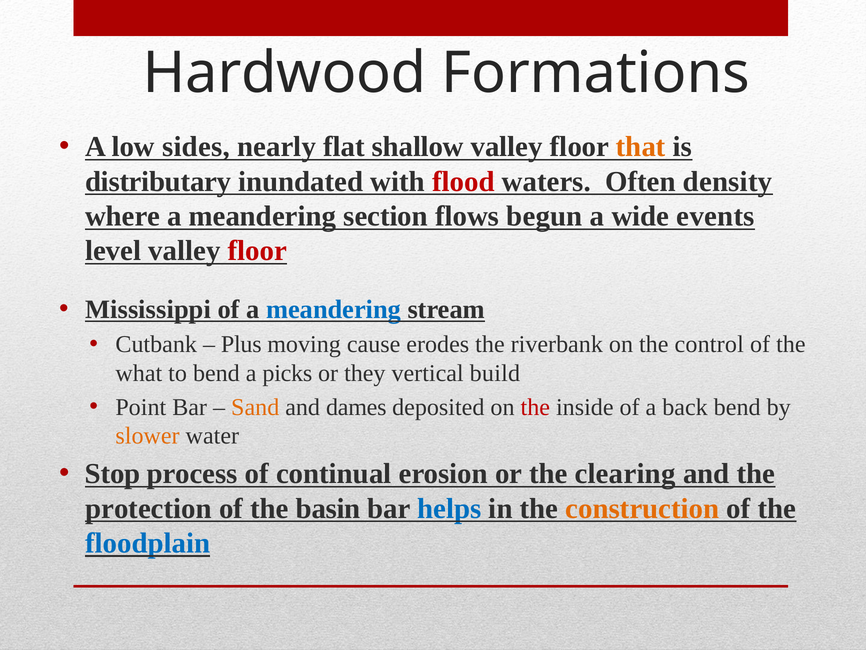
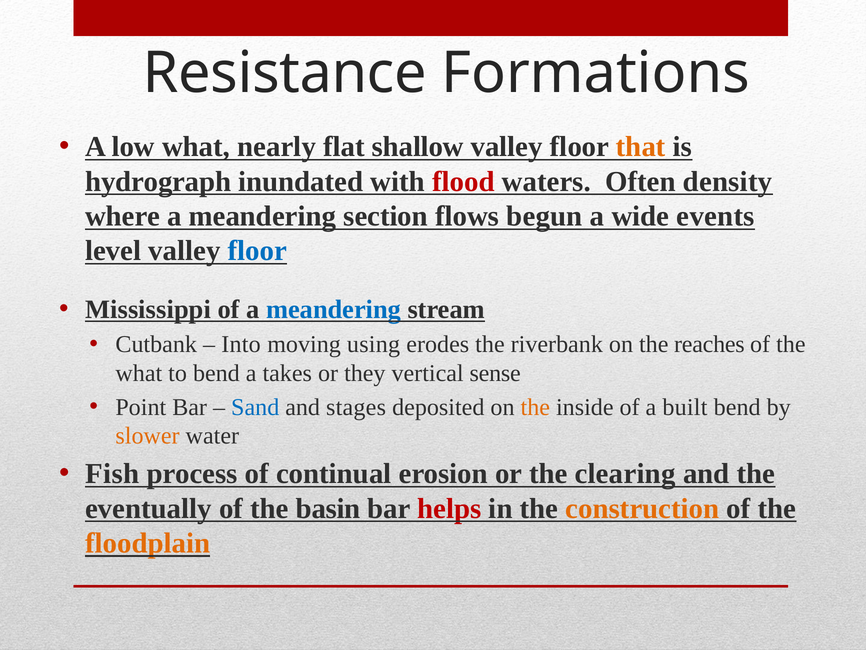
Hardwood: Hardwood -> Resistance
low sides: sides -> what
distributary: distributary -> hydrograph
floor at (257, 251) colour: red -> blue
Plus: Plus -> Into
cause: cause -> using
control: control -> reaches
picks: picks -> takes
build: build -> sense
Sand colour: orange -> blue
dames: dames -> stages
the at (535, 407) colour: red -> orange
back: back -> built
Stop: Stop -> Fish
protection: protection -> eventually
helps colour: blue -> red
floodplain colour: blue -> orange
